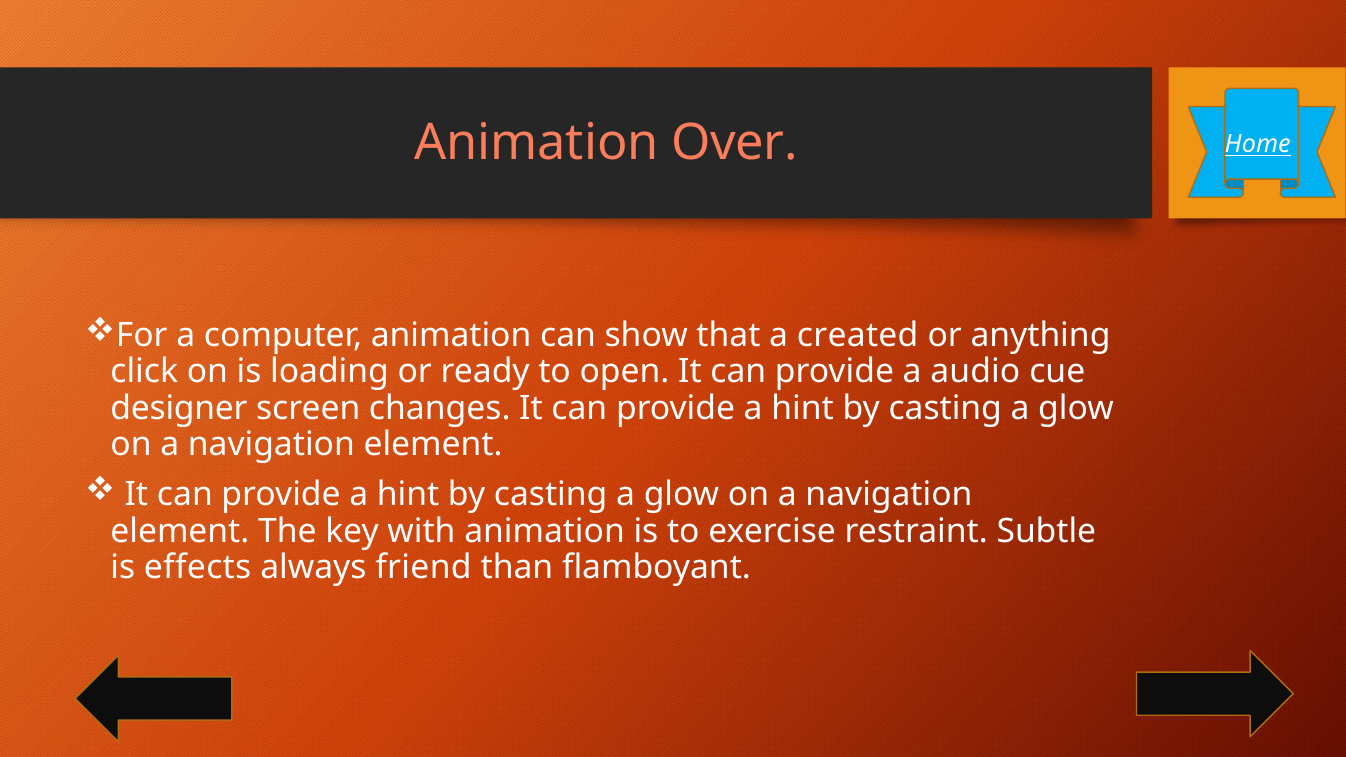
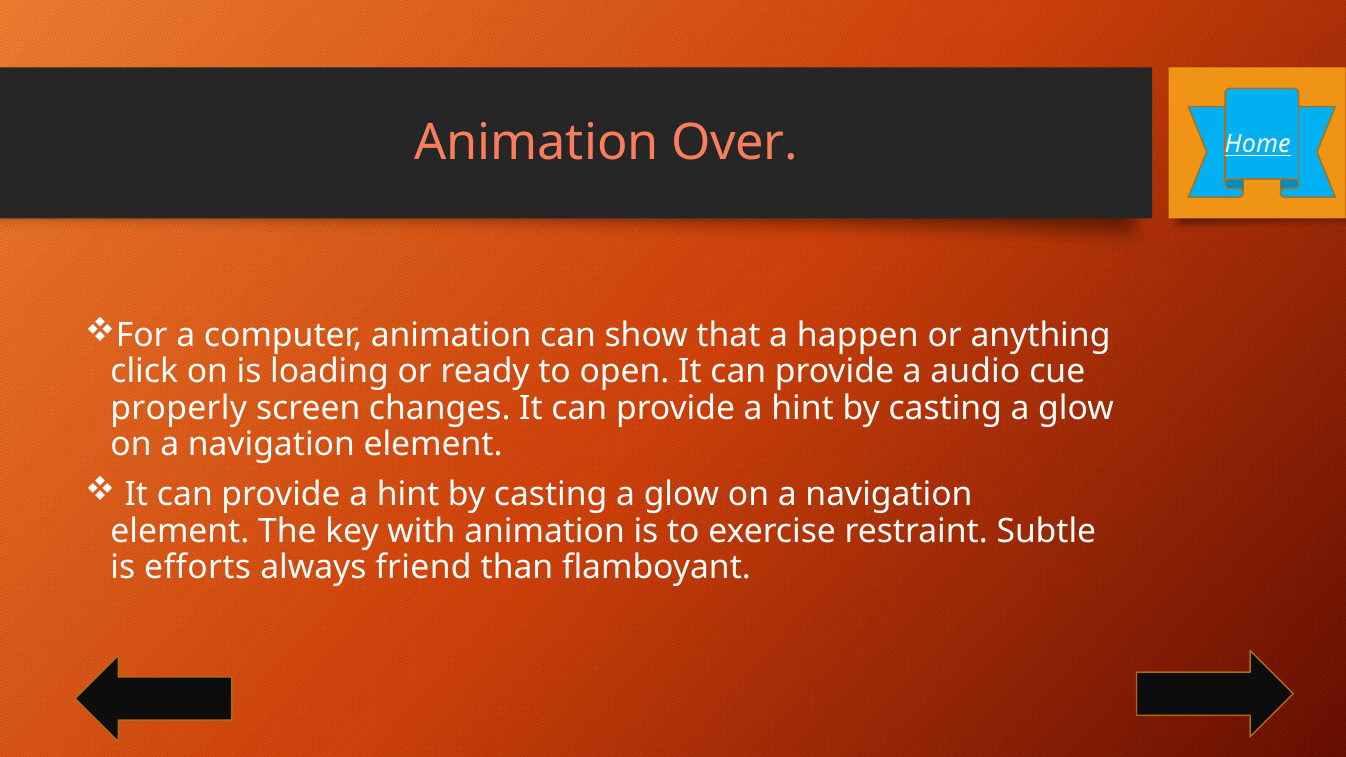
created: created -> happen
designer: designer -> properly
effects: effects -> efforts
